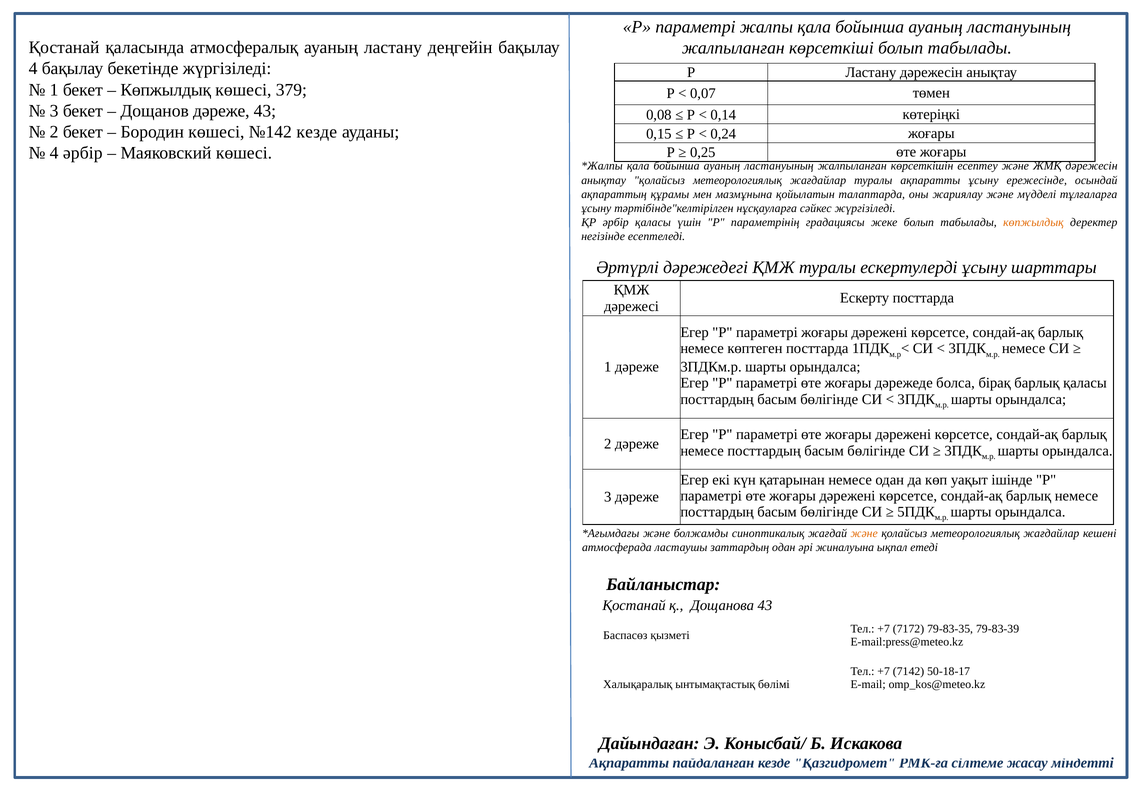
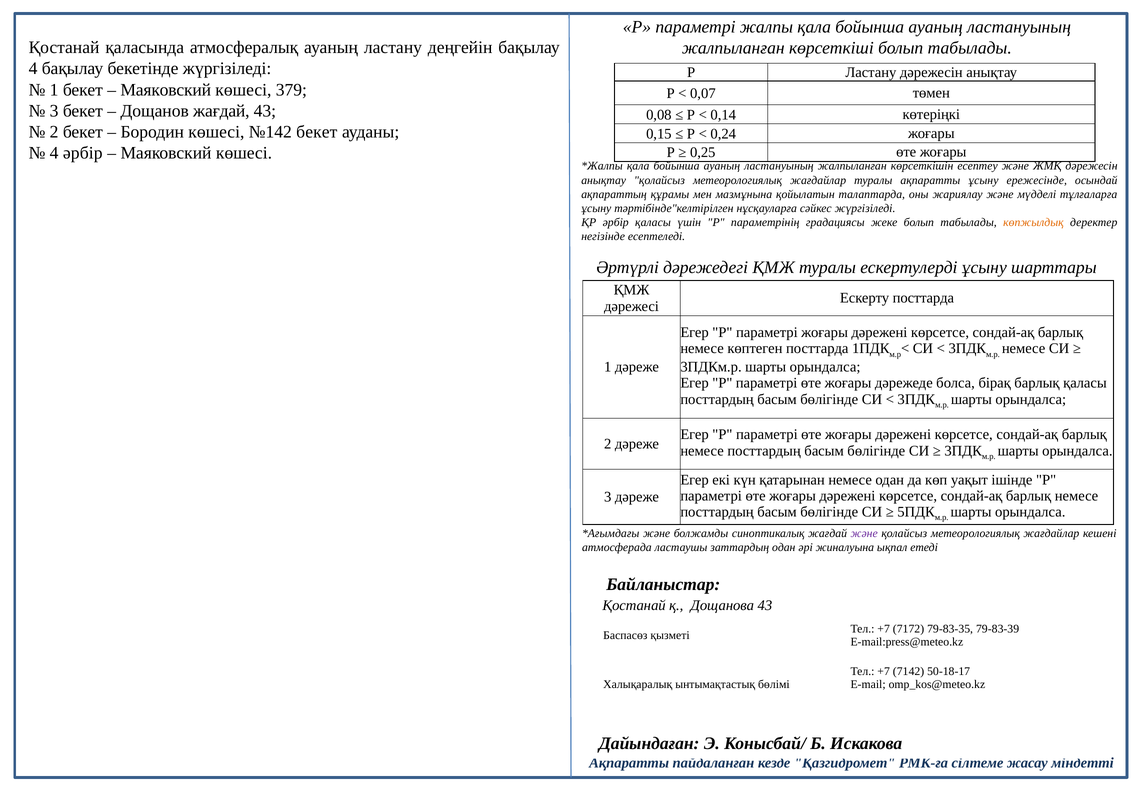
Көпжылдық at (166, 90): Көпжылдық -> Маяковский
Дощанов дәреже: дәреже -> жағдай
№142 кезде: кезде -> бекет
және at (864, 533) colour: orange -> purple
